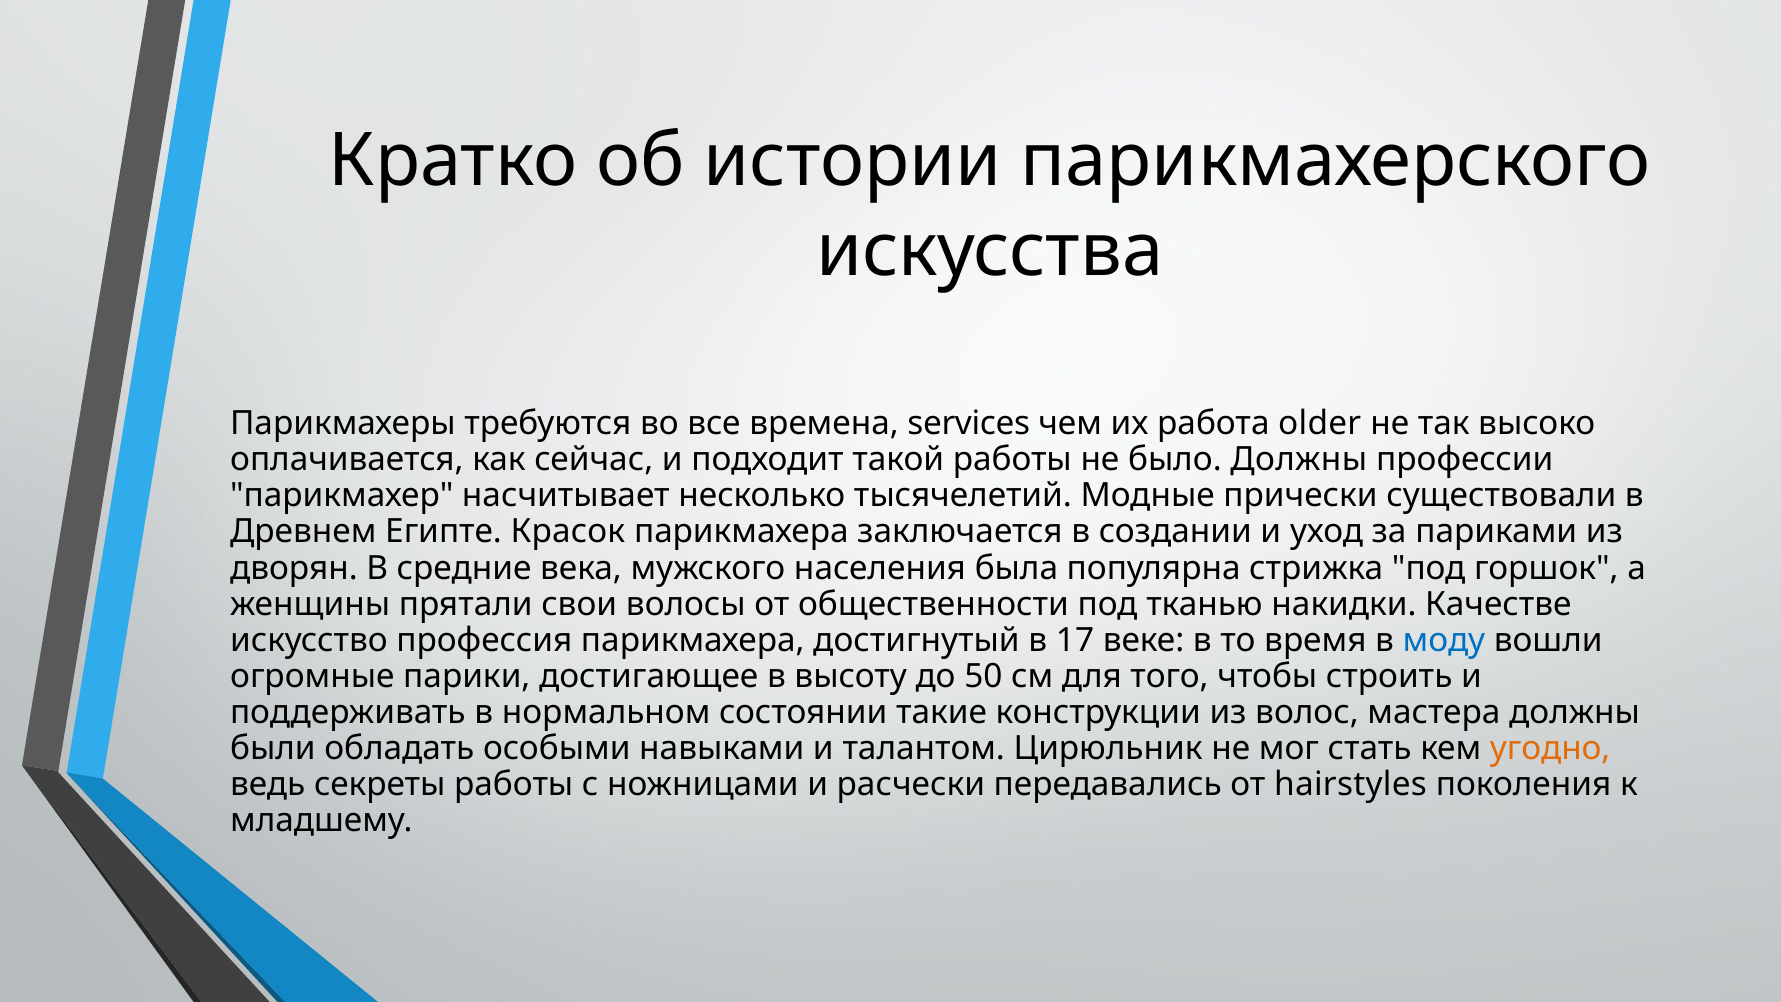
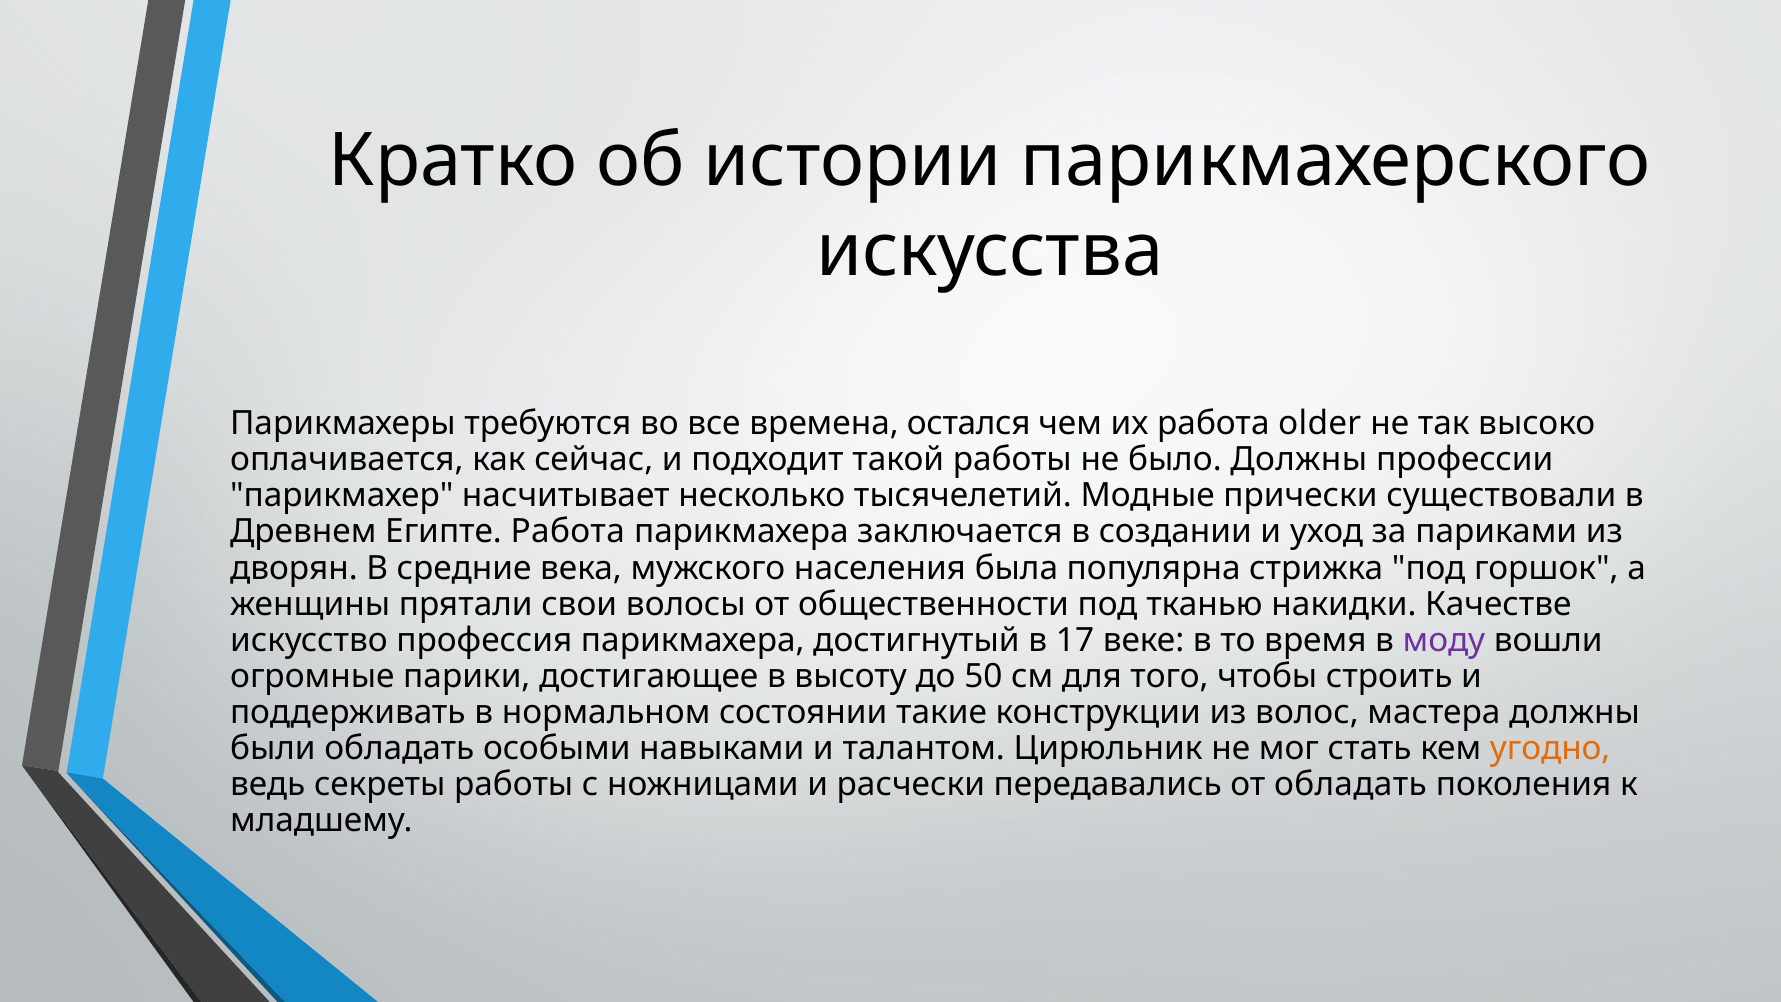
services: services -> остался
Египте Красок: Красок -> Работа
моду colour: blue -> purple
от hairstyles: hairstyles -> обладать
